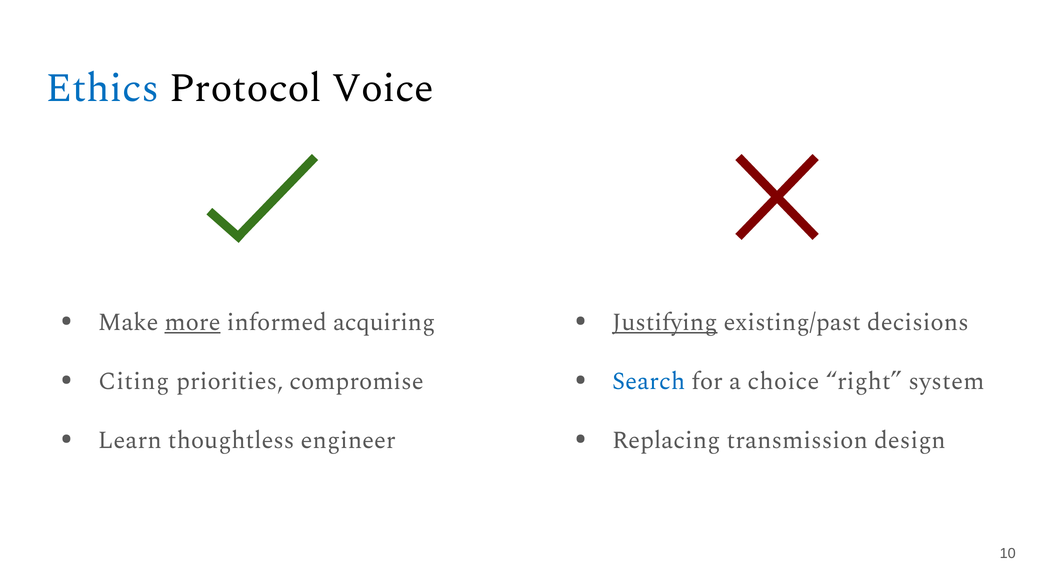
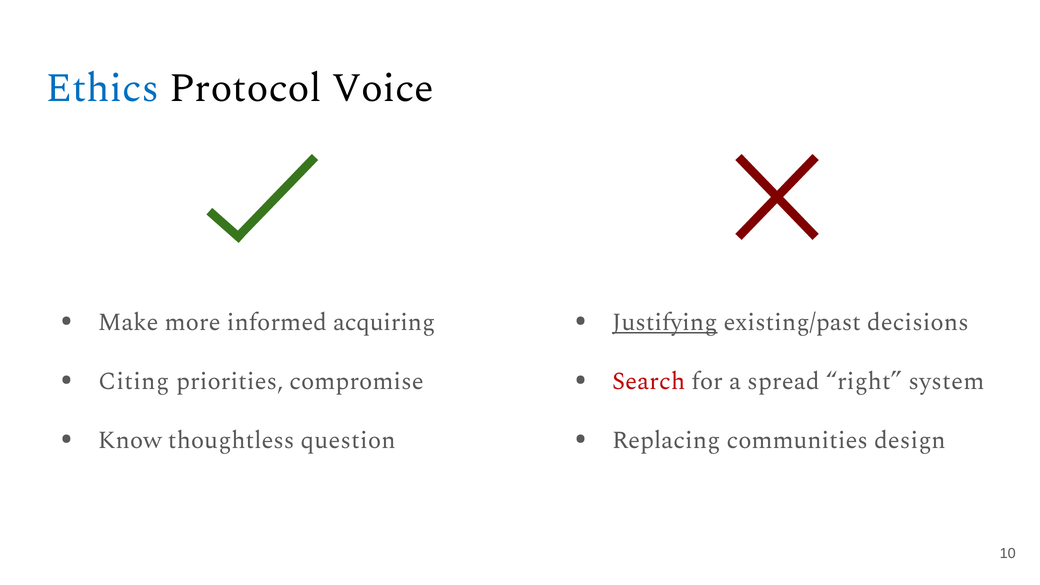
more underline: present -> none
Search colour: blue -> red
choice: choice -> spread
Learn: Learn -> Know
engineer: engineer -> question
transmission: transmission -> communities
